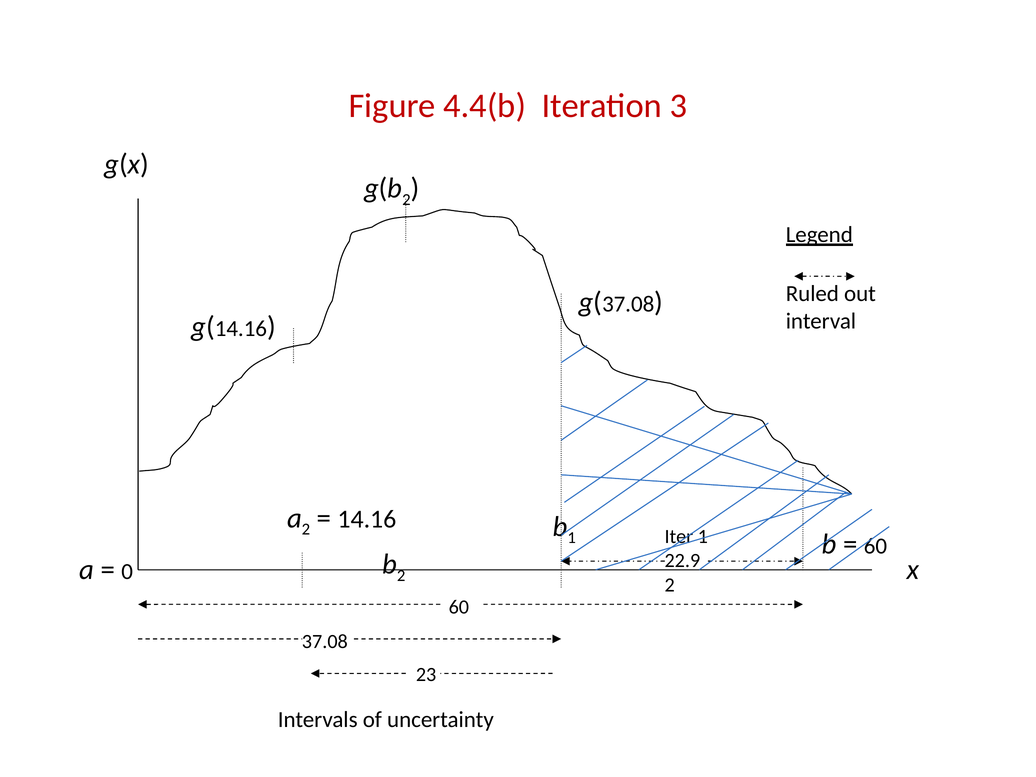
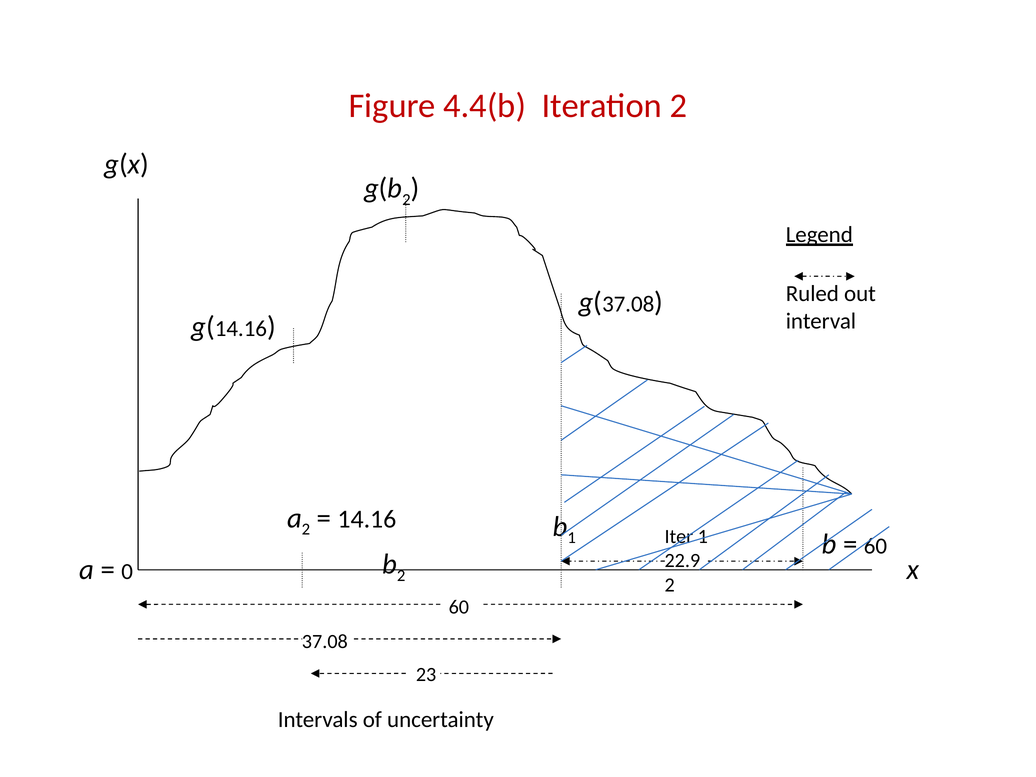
Iteration 3: 3 -> 2
